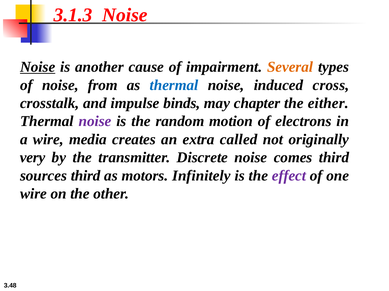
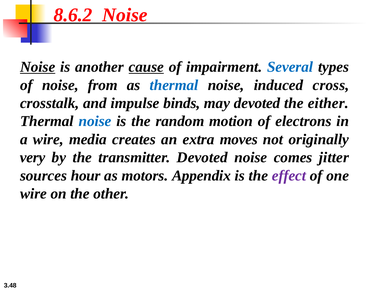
3.1.3: 3.1.3 -> 8.6.2
cause underline: none -> present
Several colour: orange -> blue
may chapter: chapter -> devoted
noise at (95, 122) colour: purple -> blue
called: called -> moves
transmitter Discrete: Discrete -> Devoted
comes third: third -> jitter
sources third: third -> hour
Infinitely: Infinitely -> Appendix
